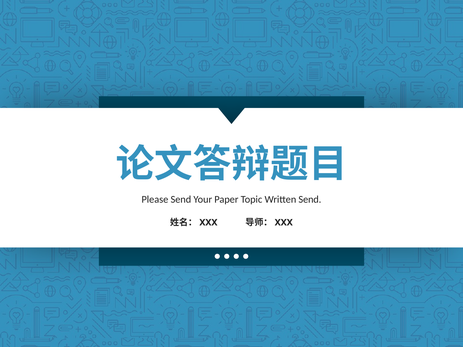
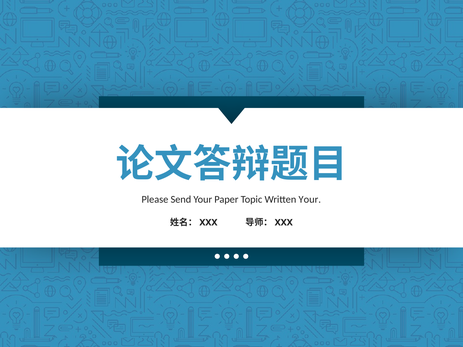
Written Send: Send -> Your
